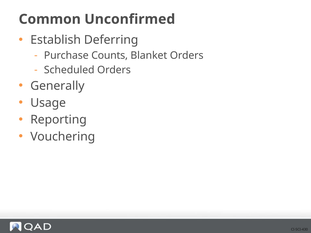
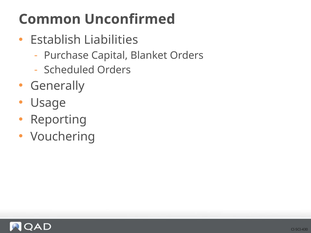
Deferring: Deferring -> Liabilities
Counts: Counts -> Capital
